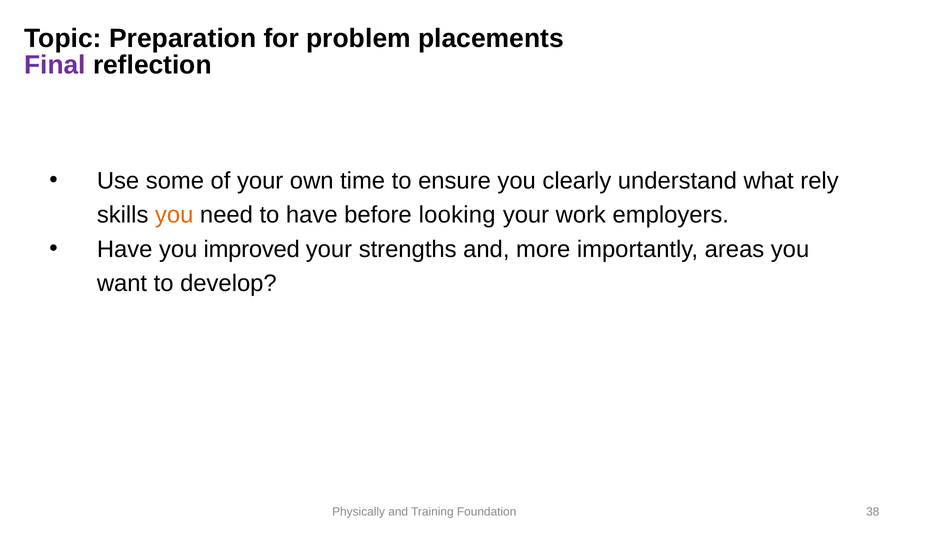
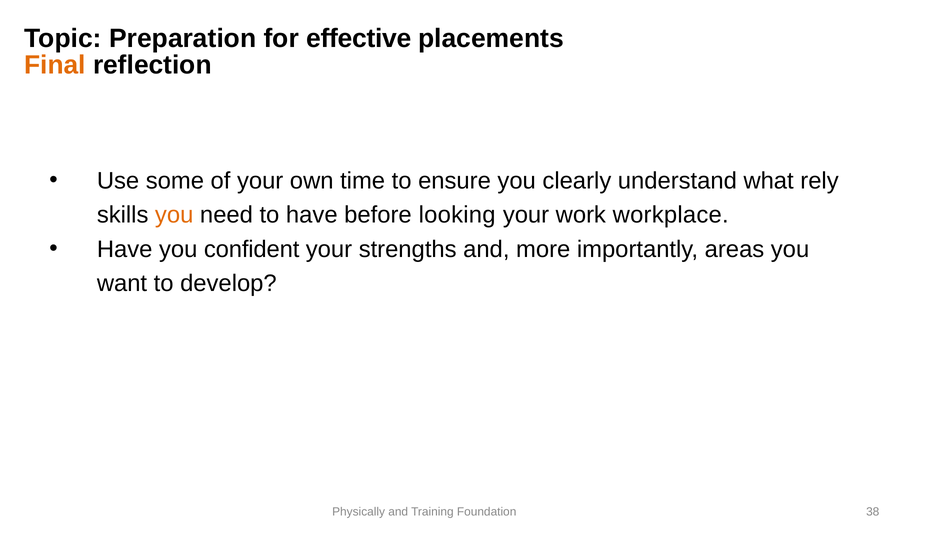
problem: problem -> effective
Final colour: purple -> orange
employers: employers -> workplace
improved: improved -> confident
